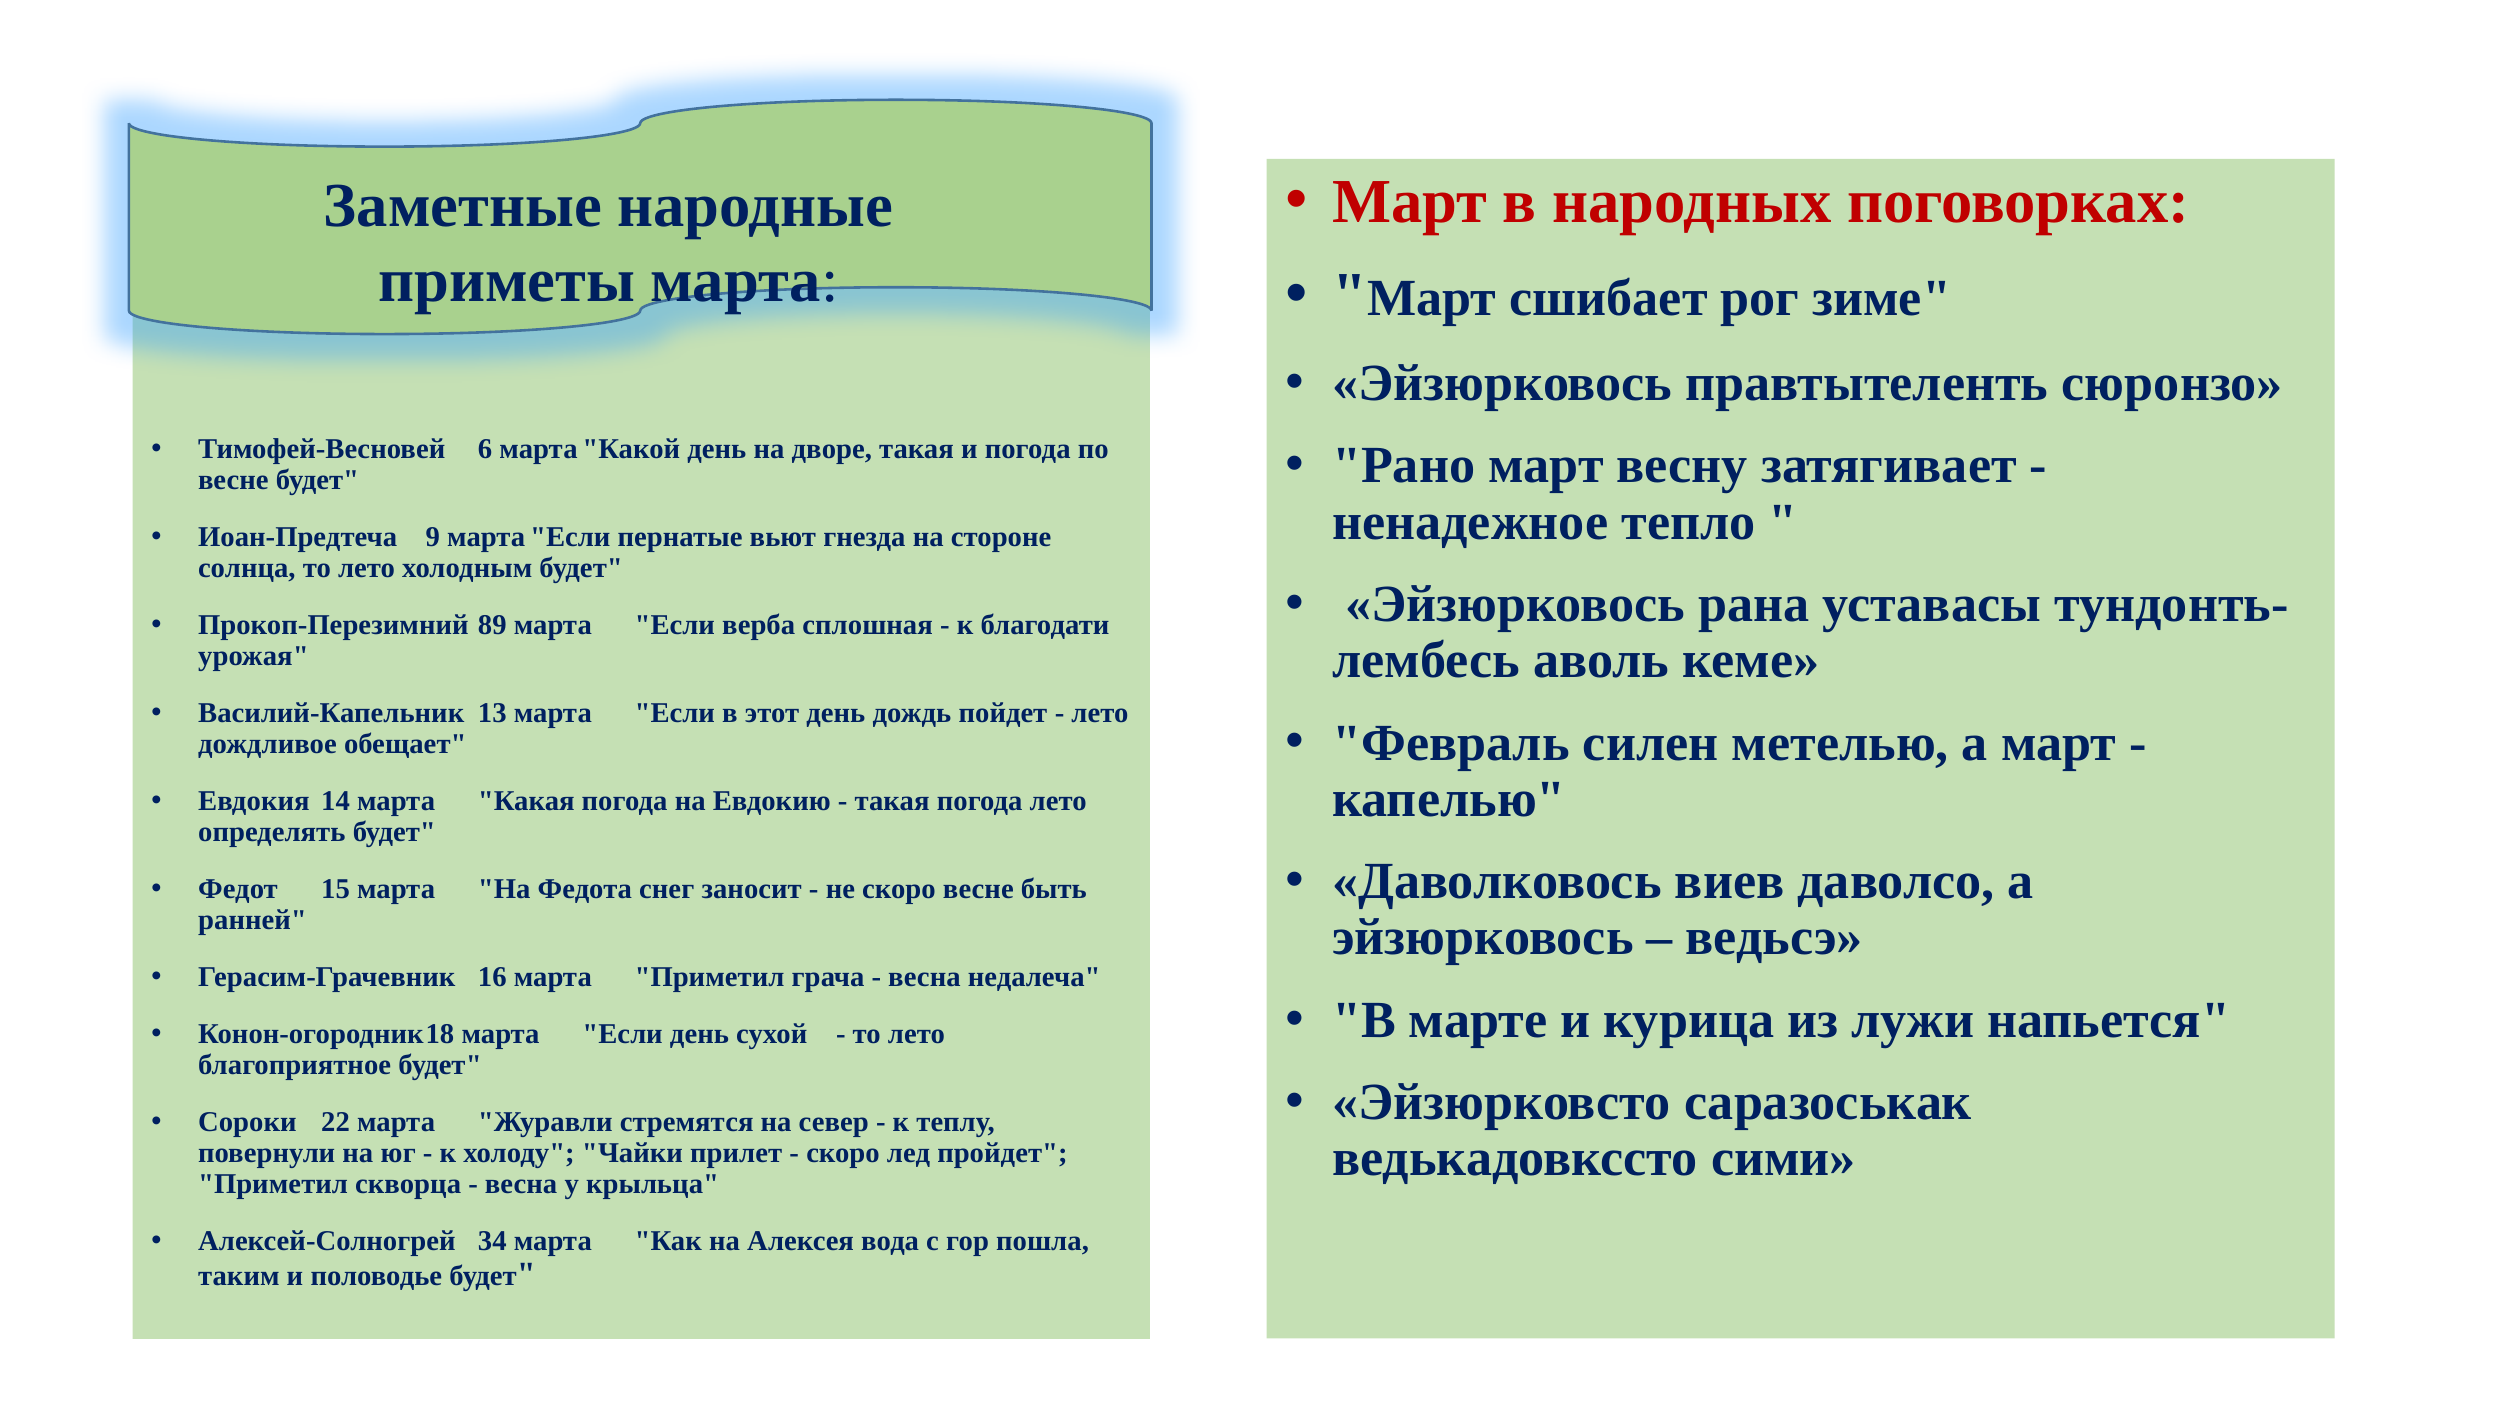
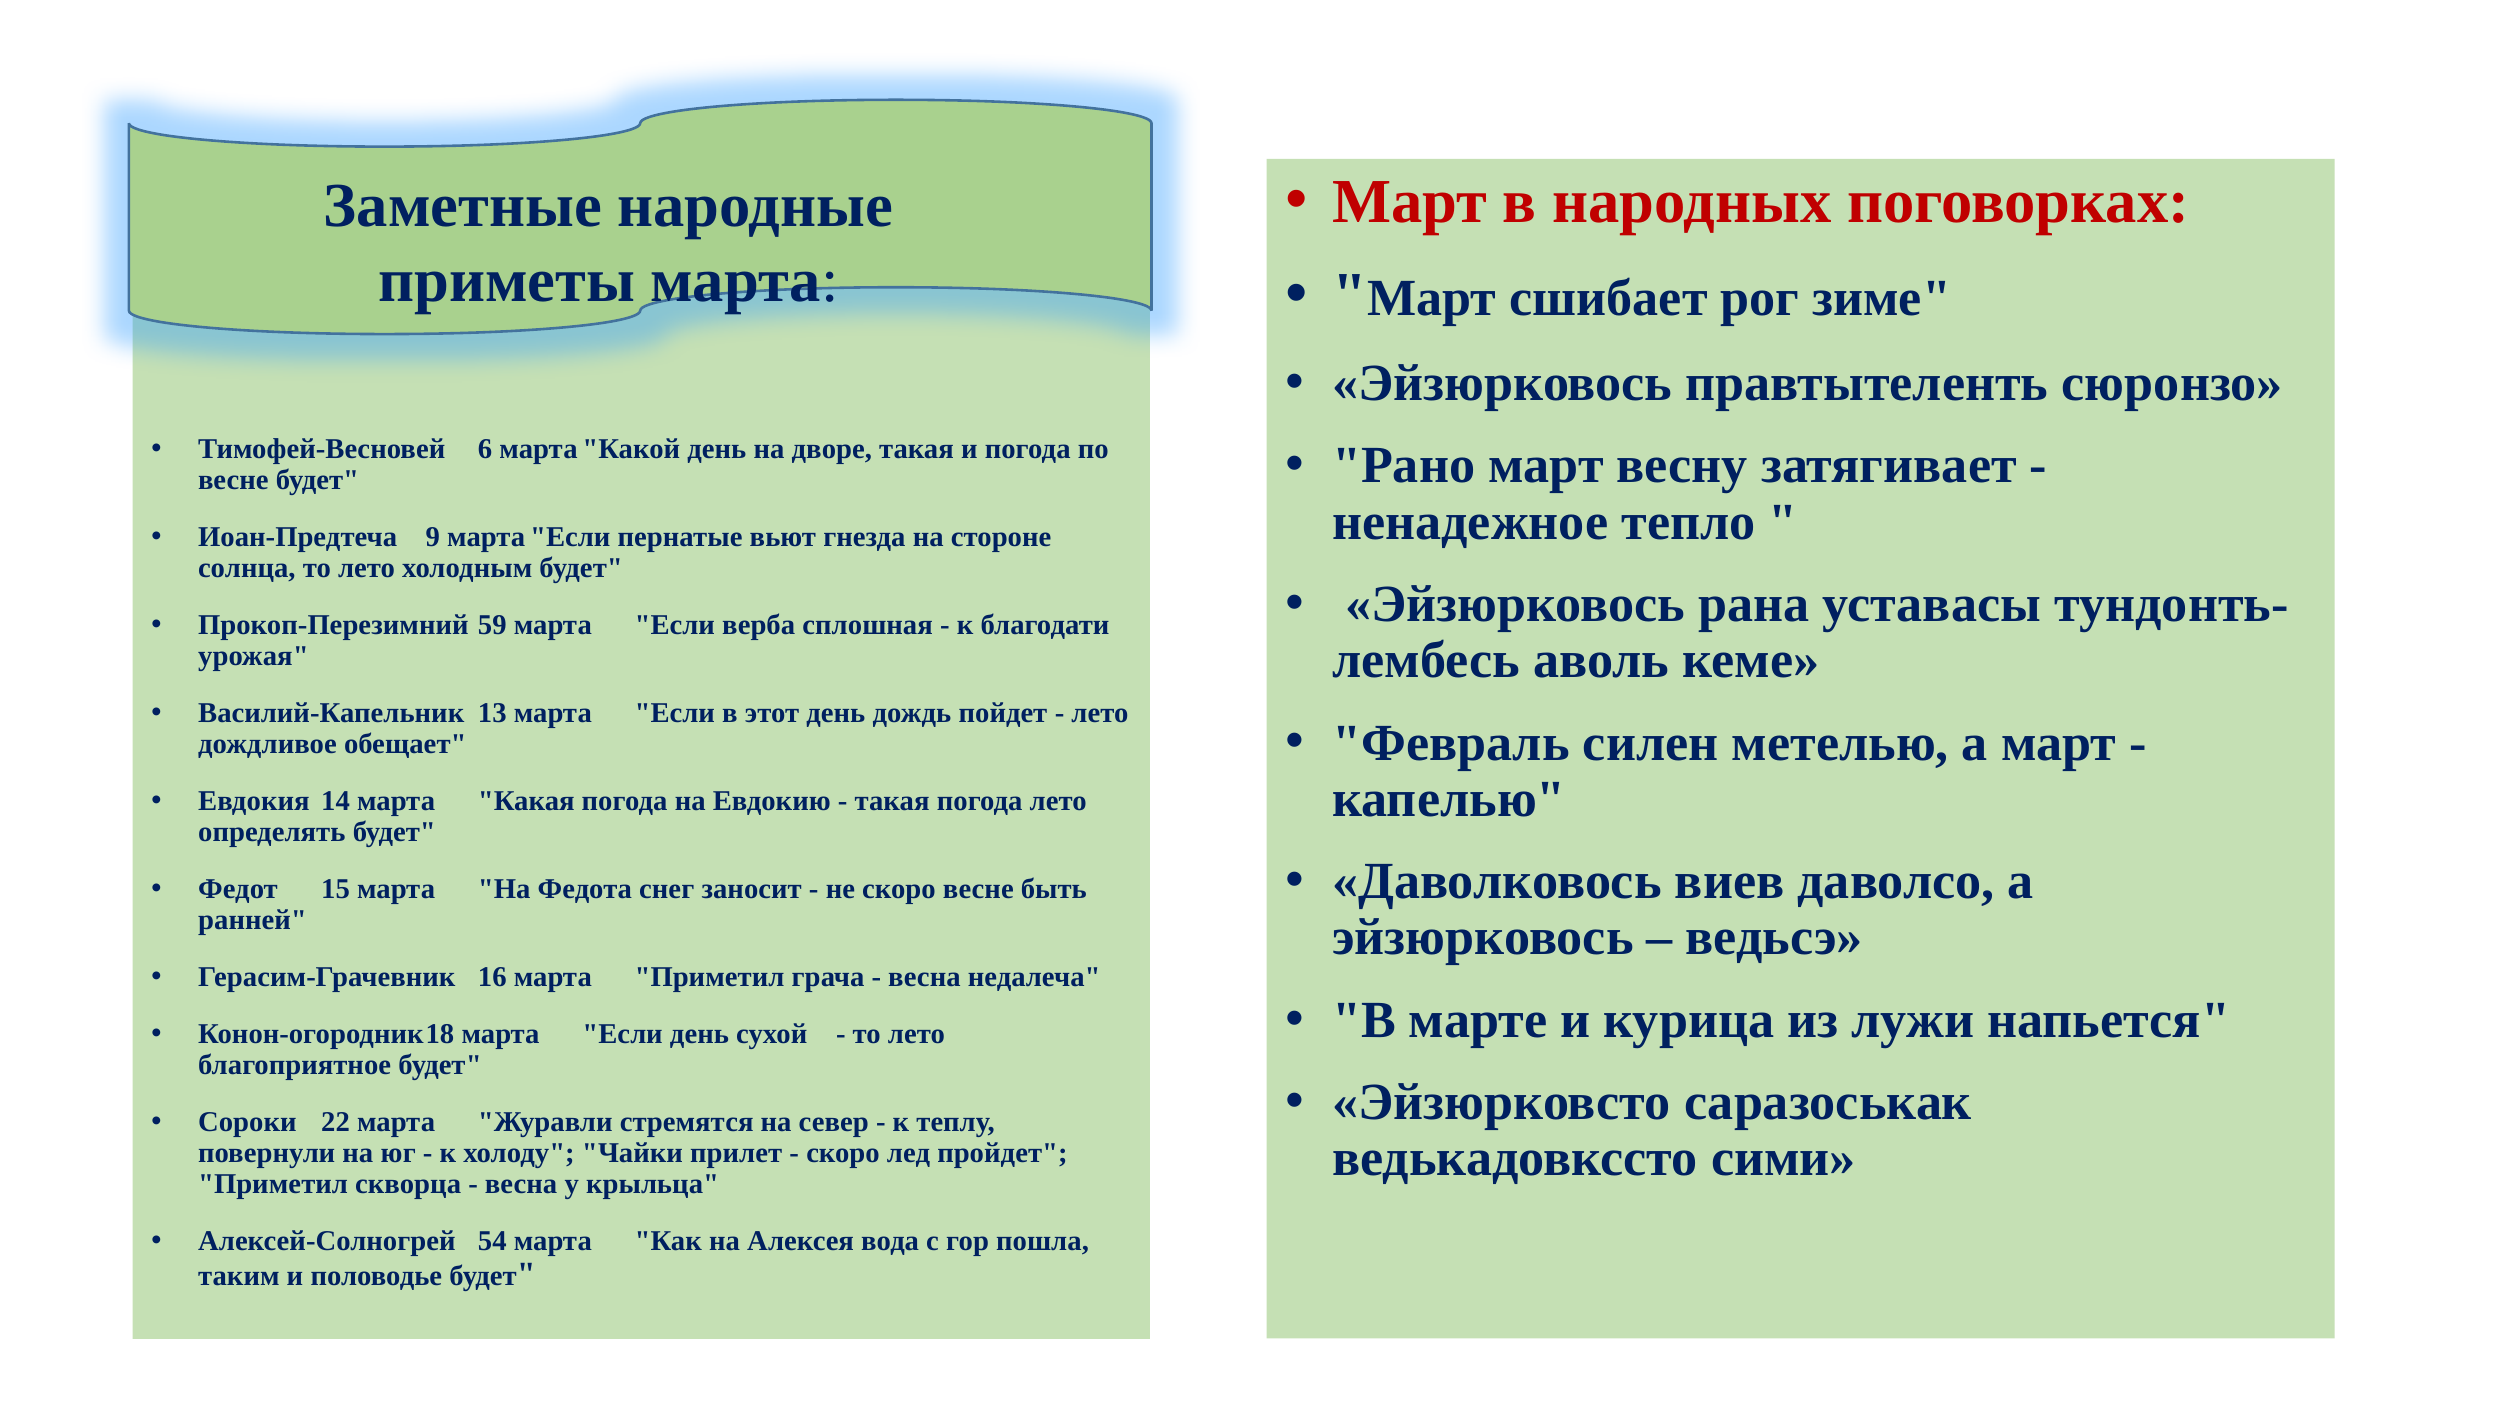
89: 89 -> 59
34: 34 -> 54
